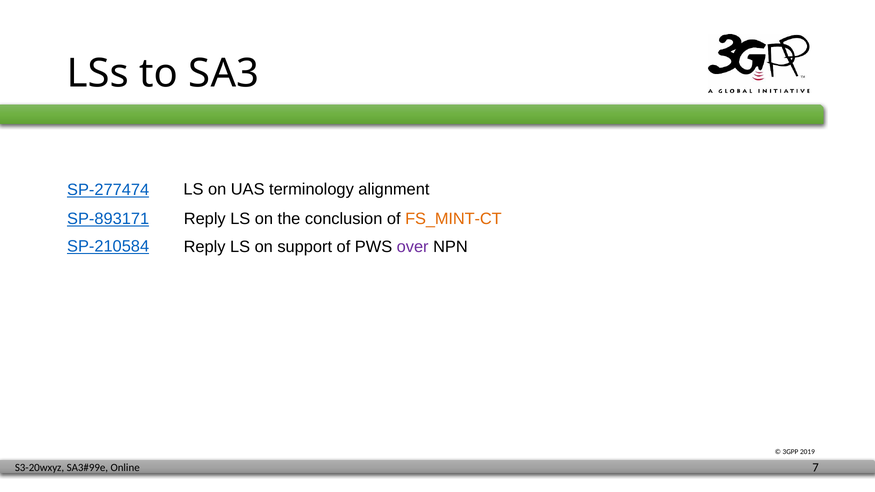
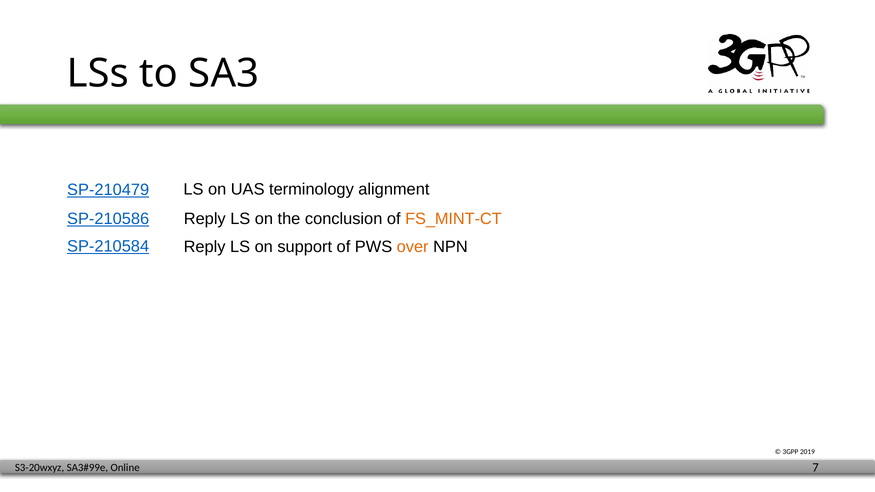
SP-277474: SP-277474 -> SP-210479
SP-893171: SP-893171 -> SP-210586
over colour: purple -> orange
